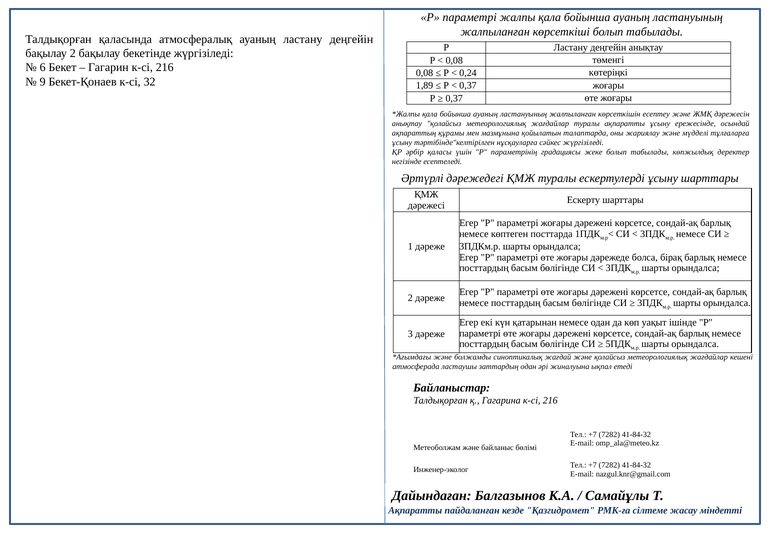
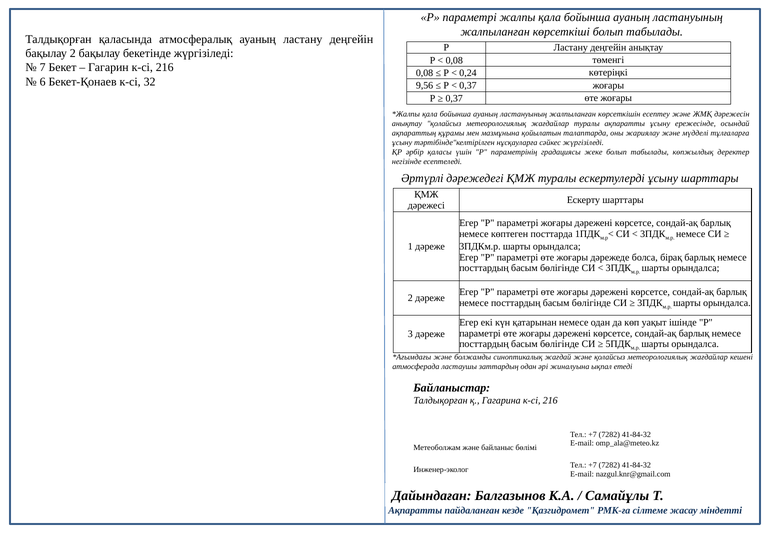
6: 6 -> 7
9: 9 -> 6
1,89: 1,89 -> 9,56
